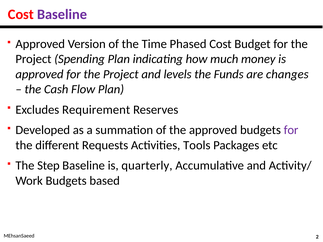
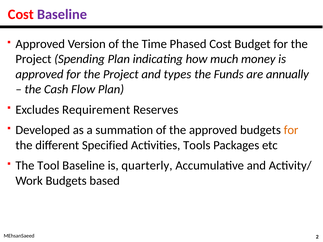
levels: levels -> types
changes: changes -> annually
for at (291, 130) colour: purple -> orange
Requests: Requests -> Specified
Step: Step -> Tool
